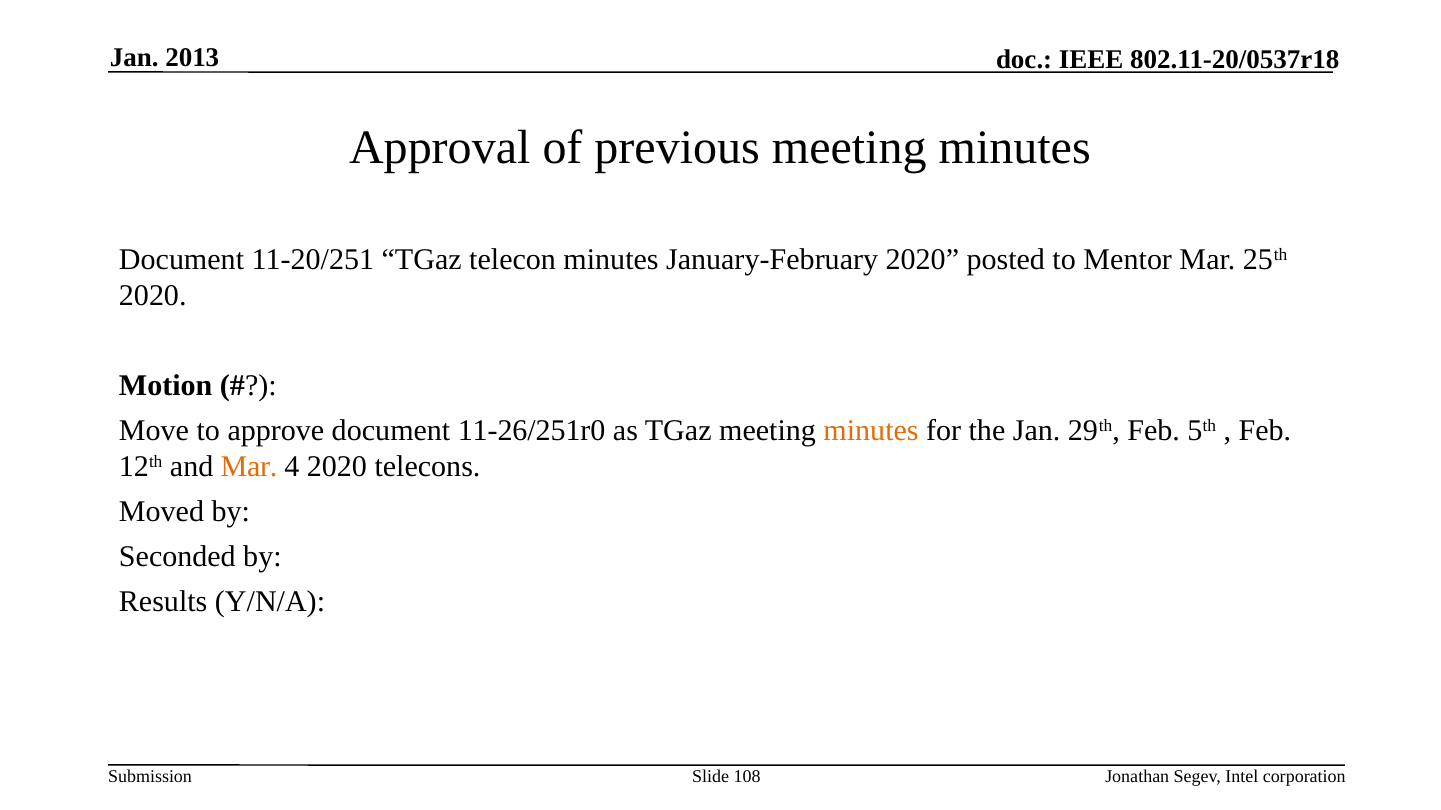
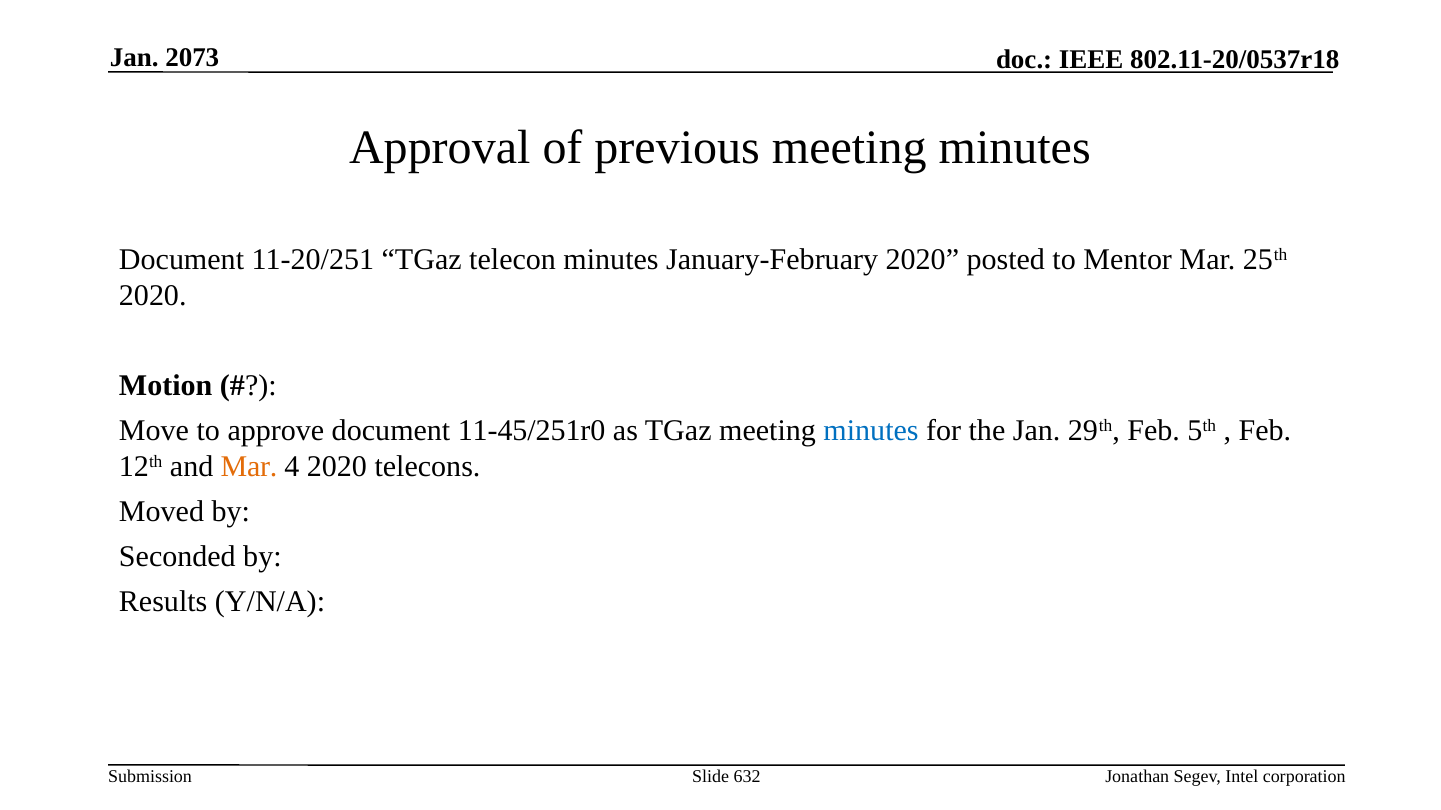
2013: 2013 -> 2073
11-26/251r0: 11-26/251r0 -> 11-45/251r0
minutes at (871, 431) colour: orange -> blue
108: 108 -> 632
